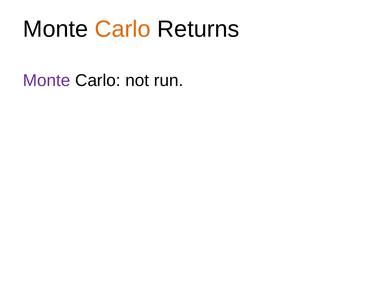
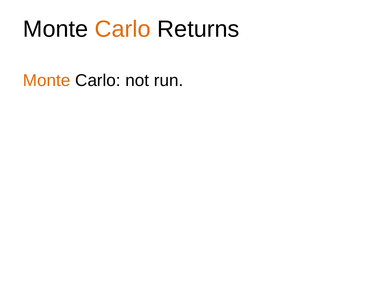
Monte at (47, 81) colour: purple -> orange
